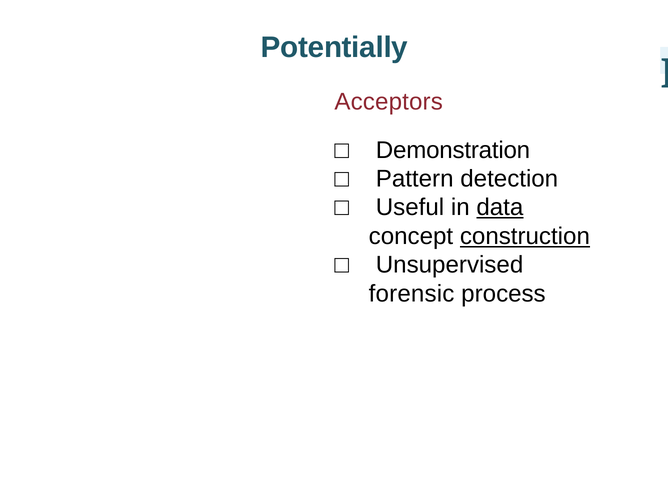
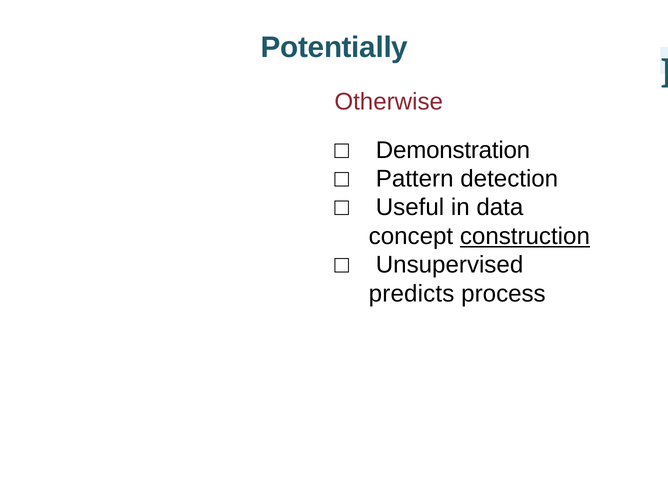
Acceptors: Acceptors -> Otherwise
data underline: present -> none
forensic: forensic -> predicts
